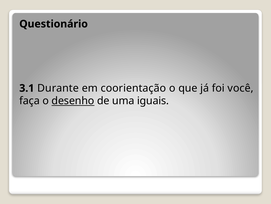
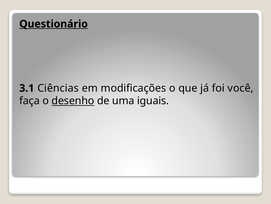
Questionário underline: none -> present
Durante: Durante -> Ciências
coorientação: coorientação -> modificações
